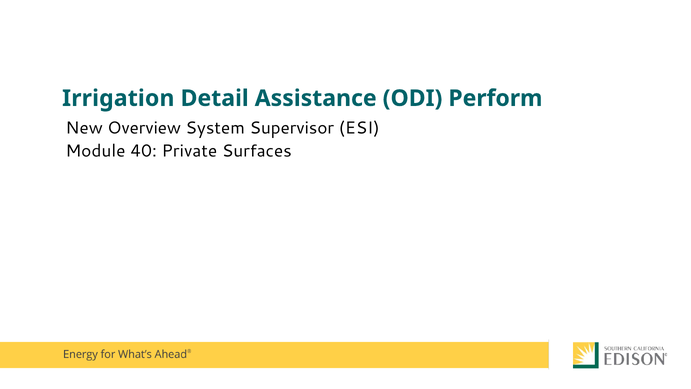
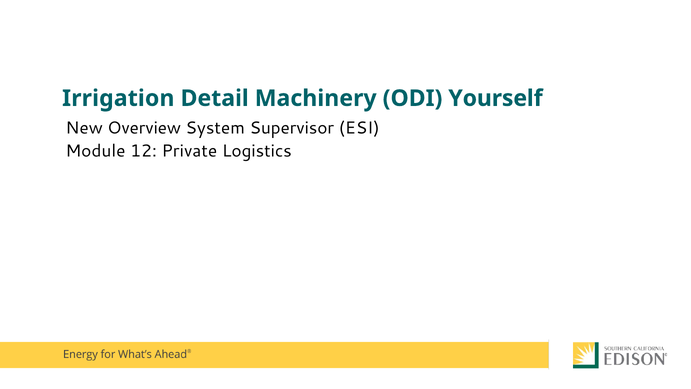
Assistance: Assistance -> Machinery
Perform: Perform -> Yourself
40: 40 -> 12
Surfaces: Surfaces -> Logistics
